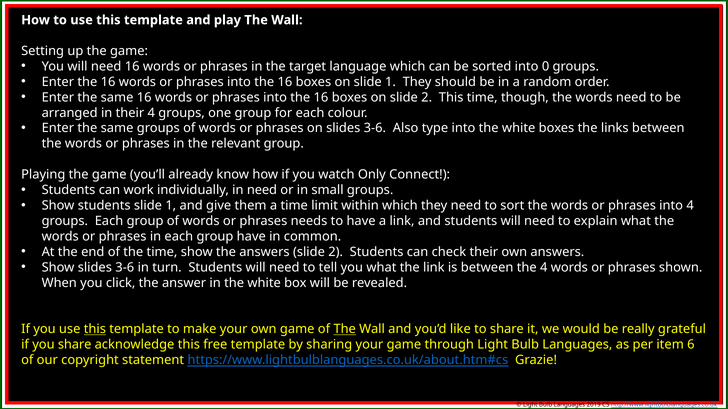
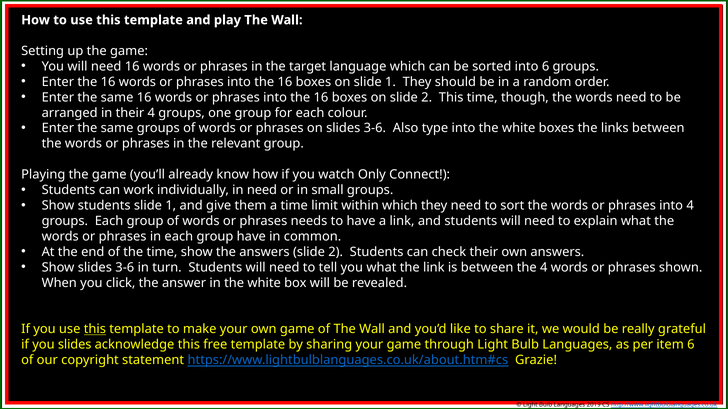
into 0: 0 -> 6
The at (345, 330) underline: present -> none
you share: share -> slides
